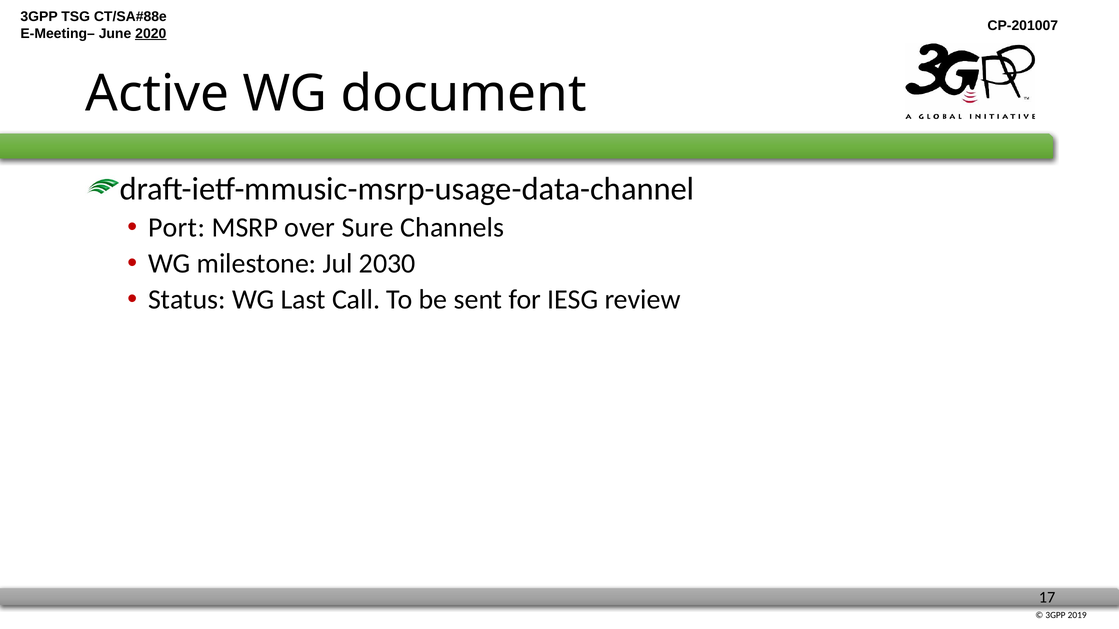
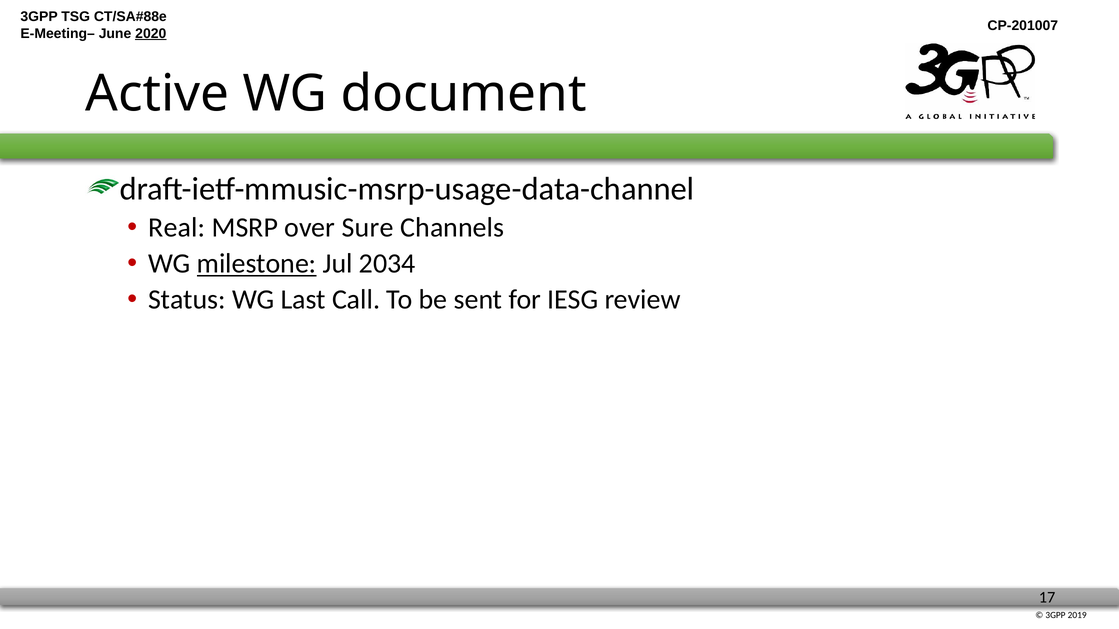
Port: Port -> Real
milestone underline: none -> present
2030: 2030 -> 2034
